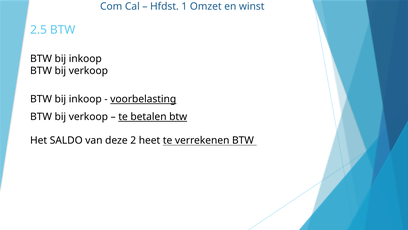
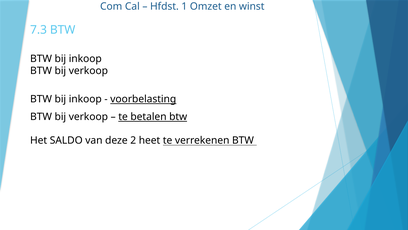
2.5: 2.5 -> 7.3
